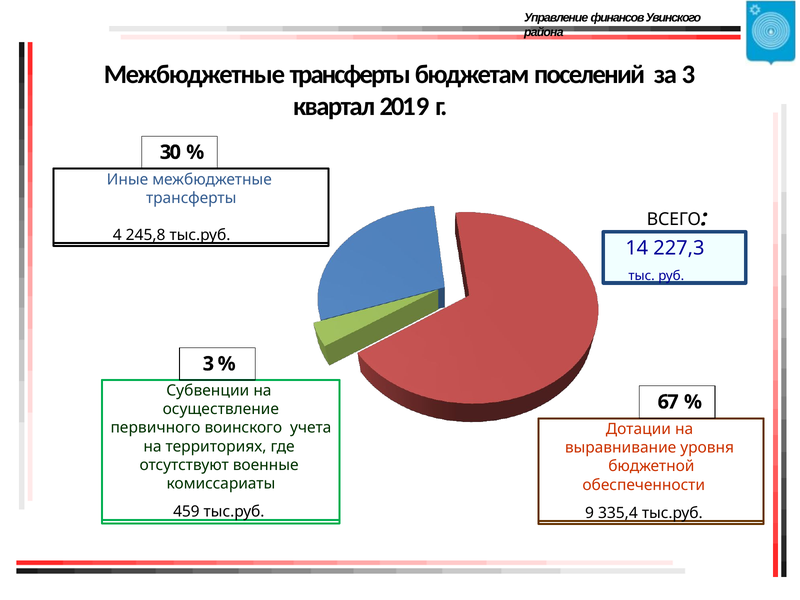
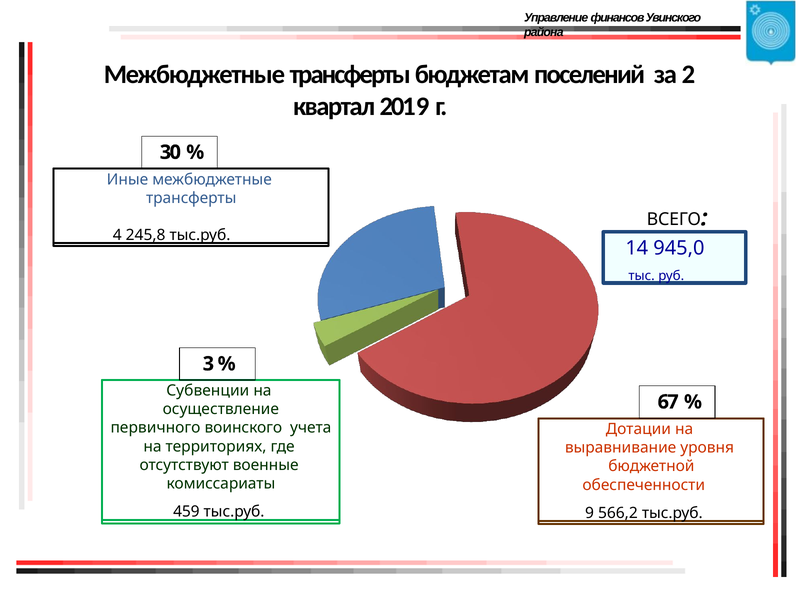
за 3: 3 -> 2
227,3: 227,3 -> 945,0
335,4: 335,4 -> 566,2
